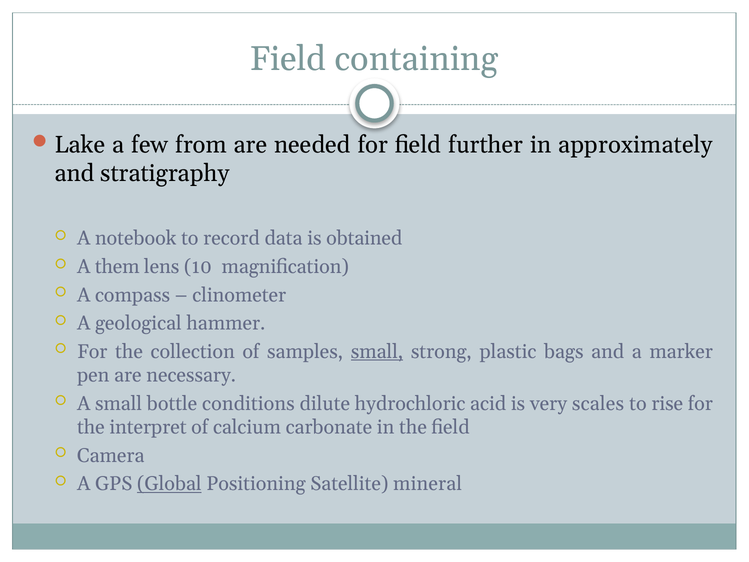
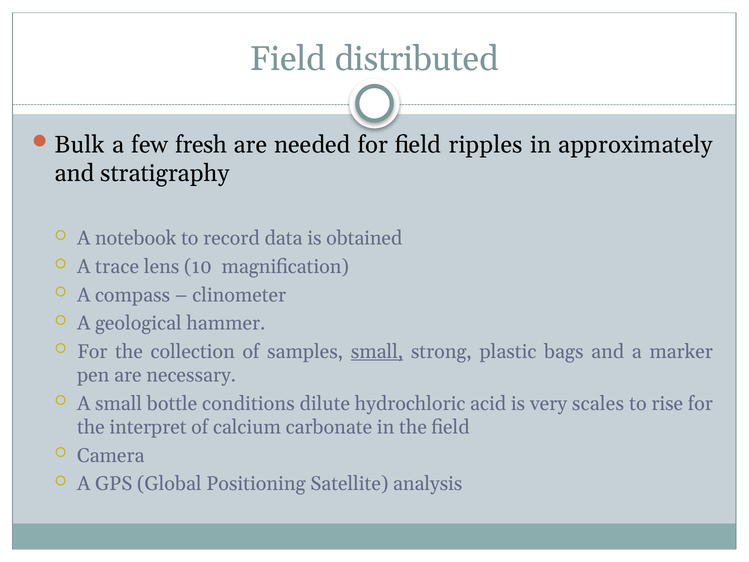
containing: containing -> distributed
Lake: Lake -> Bulk
from: from -> fresh
further: further -> ripples
them: them -> trace
Global underline: present -> none
mineral: mineral -> analysis
